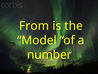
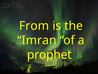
Model: Model -> Imran
number: number -> prophet
